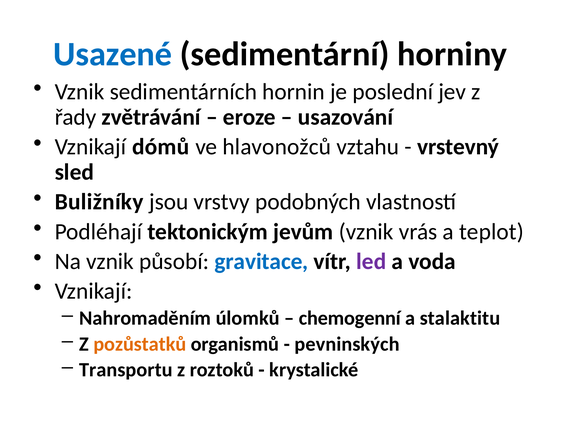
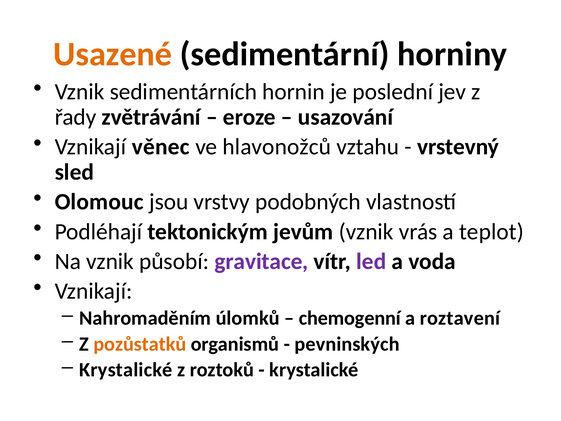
Usazené colour: blue -> orange
dómů: dómů -> věnec
Buližníky: Buližníky -> Olomouc
gravitace colour: blue -> purple
stalaktitu: stalaktitu -> roztavení
Transportu at (126, 370): Transportu -> Krystalické
